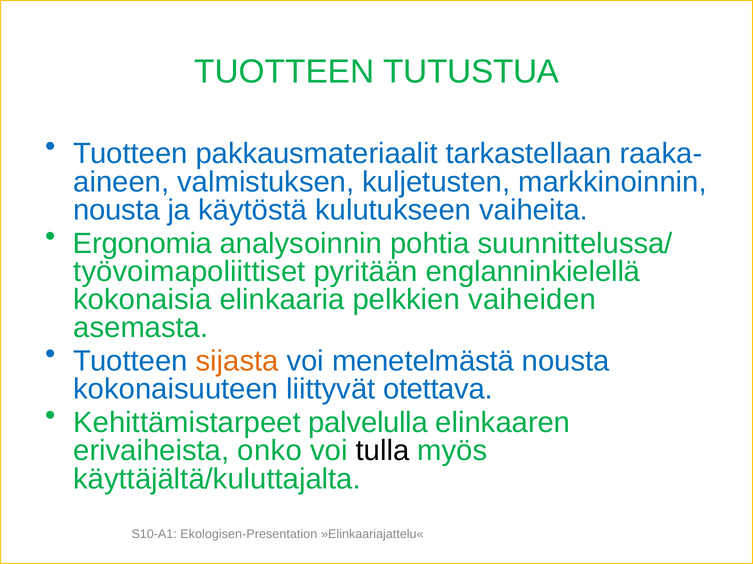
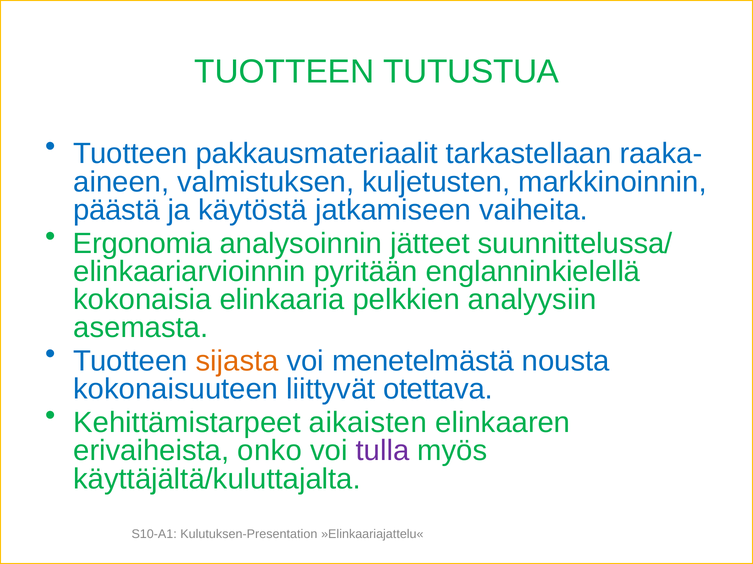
nousta at (117, 210): nousta -> päästä
kulutukseen: kulutukseen -> jatkamiseen
pohtia: pohtia -> jätteet
työvoimapoliittiset: työvoimapoliittiset -> elinkaariarvioinnin
vaiheiden: vaiheiden -> analyysiin
palvelulla: palvelulla -> aikaisten
tulla colour: black -> purple
Ekologisen-Presentation: Ekologisen-Presentation -> Kulutuksen-Presentation
